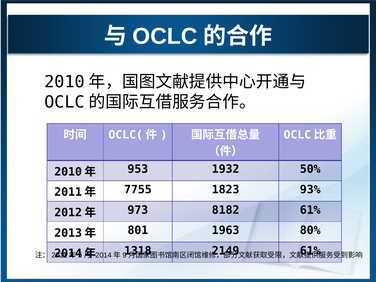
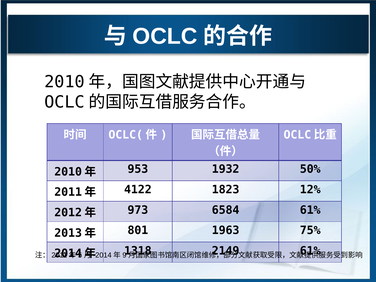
7755: 7755 -> 4122
93%: 93% -> 12%
8182: 8182 -> 6584
80%: 80% -> 75%
